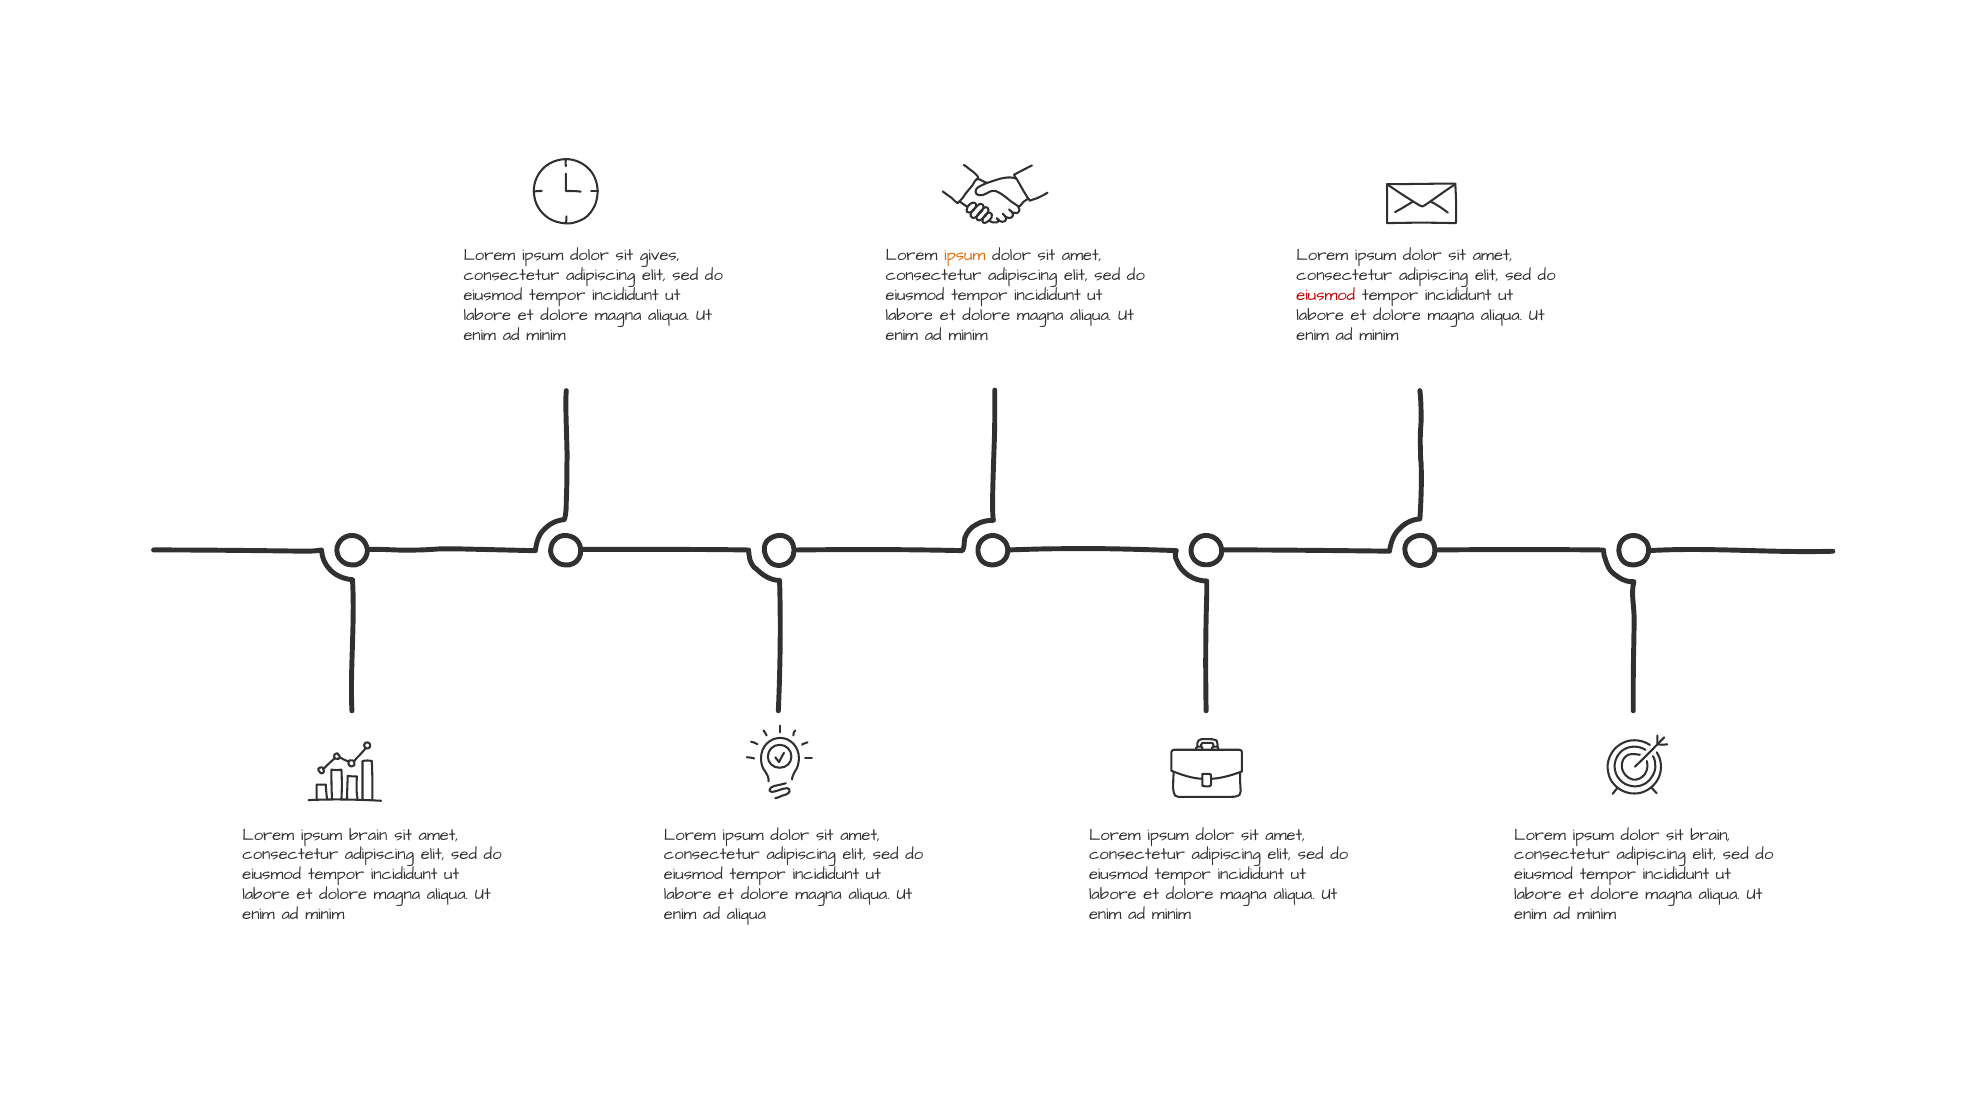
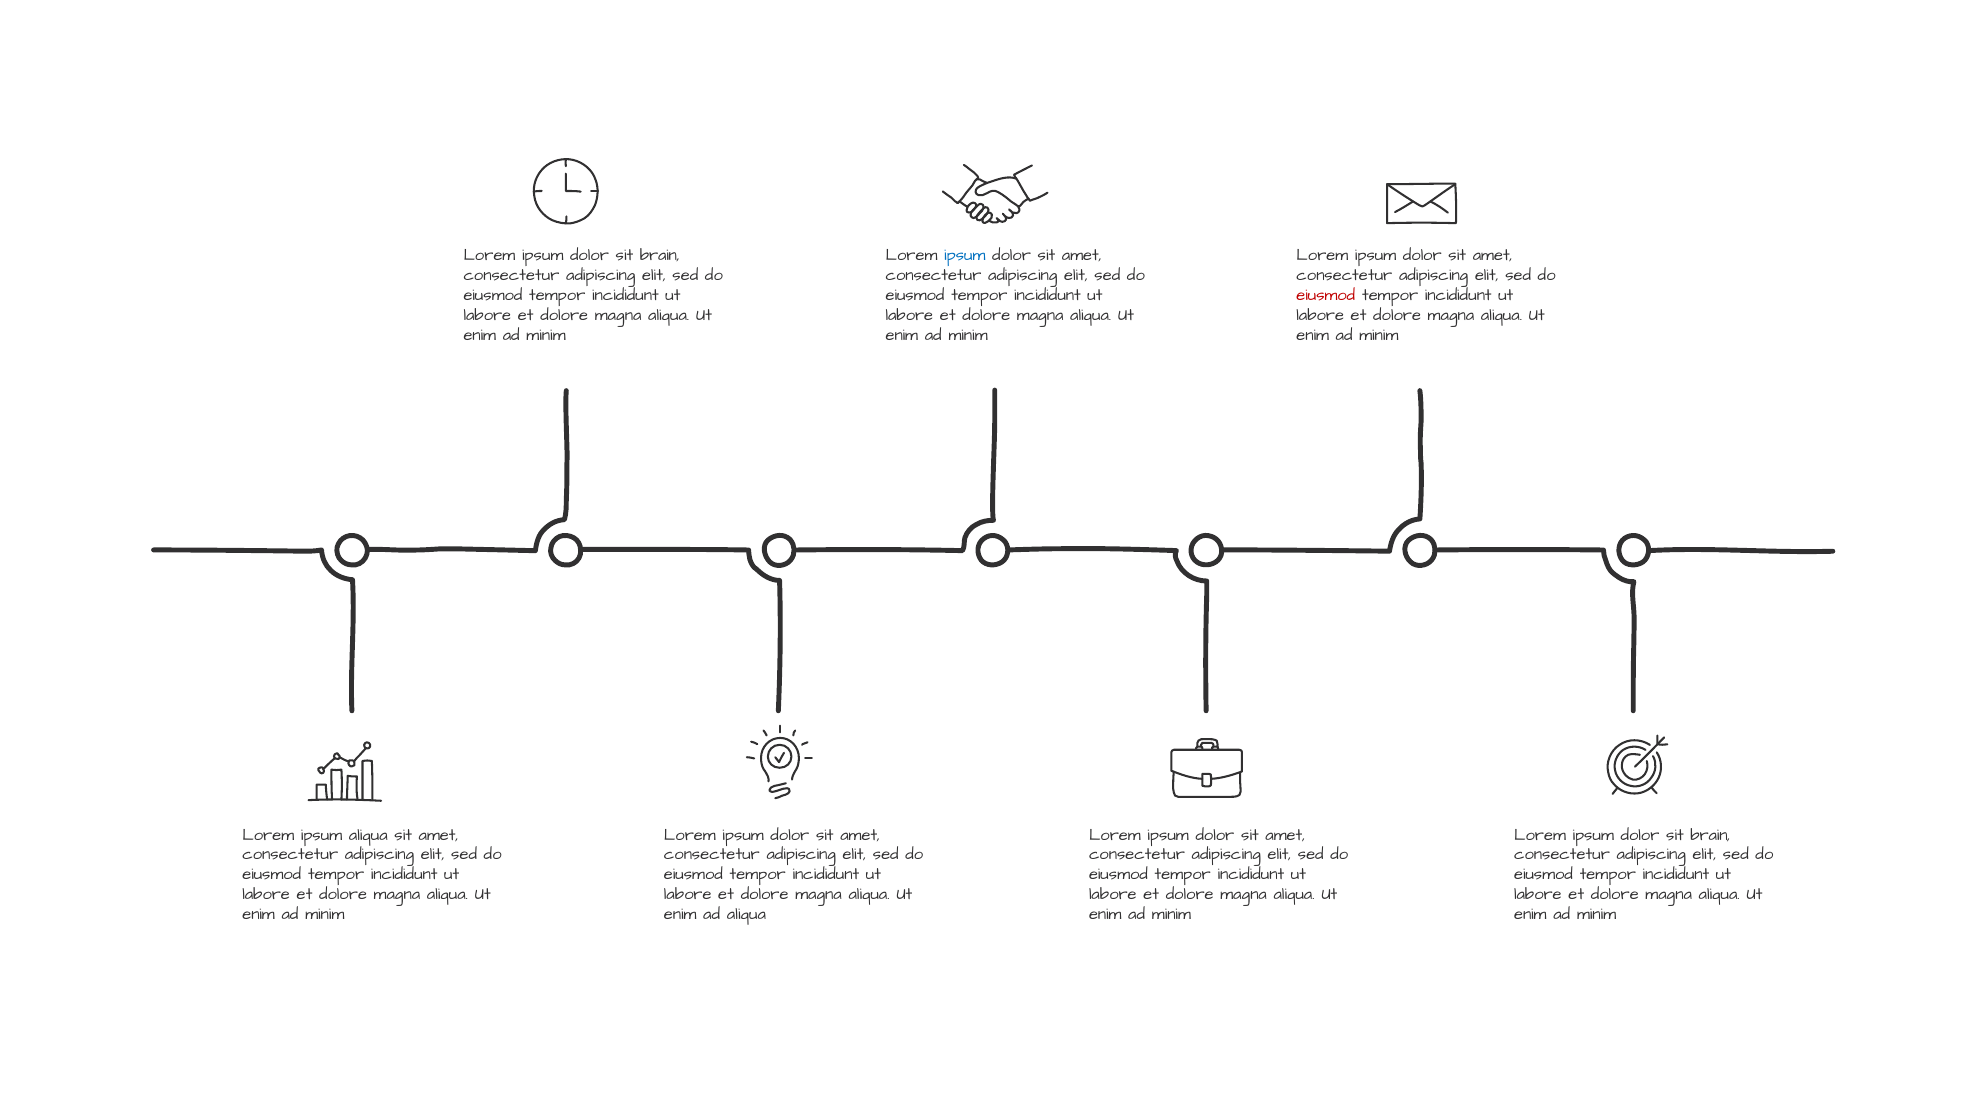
gives at (660, 256): gives -> brain
ipsum at (965, 256) colour: orange -> blue
ipsum brain: brain -> aliqua
